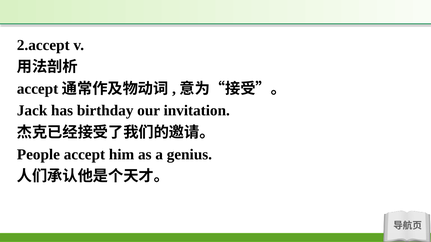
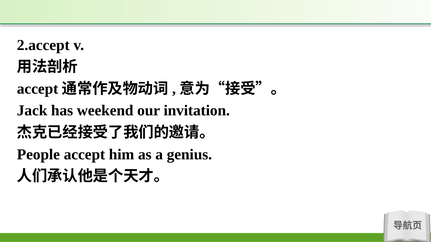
birthday: birthday -> weekend
